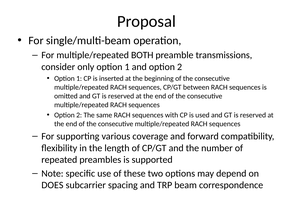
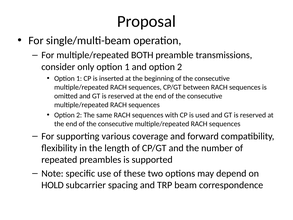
DOES: DOES -> HOLD
